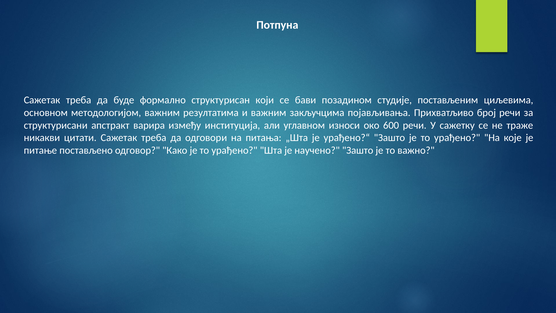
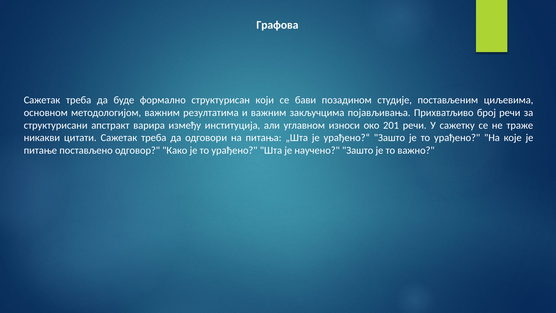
Потпуна: Потпуна -> Графова
600: 600 -> 201
